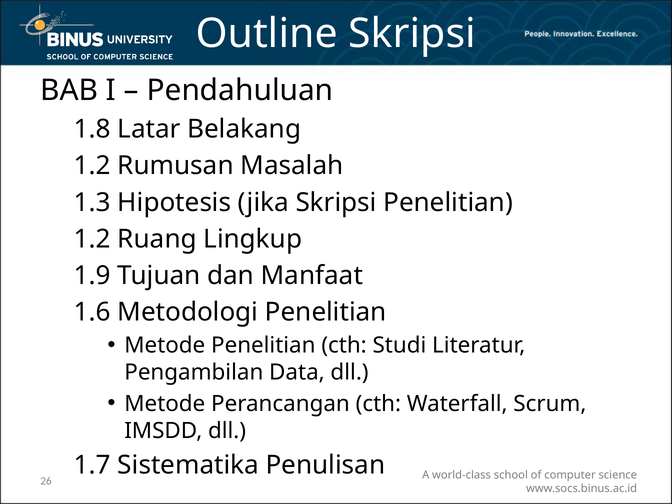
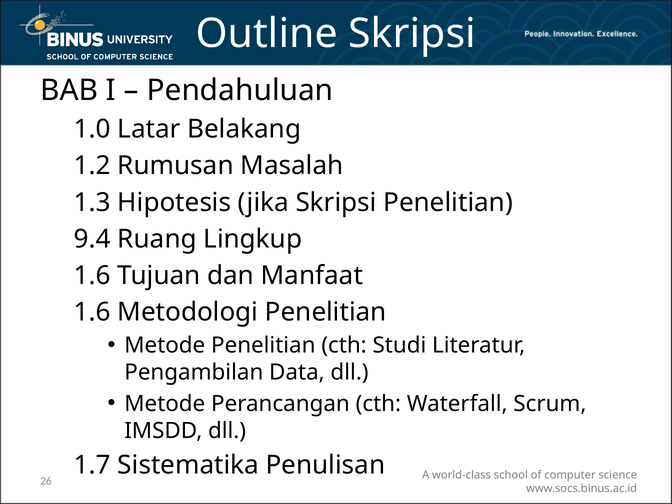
1.8: 1.8 -> 1.0
1.2 at (92, 239): 1.2 -> 9.4
1.9 at (92, 276): 1.9 -> 1.6
